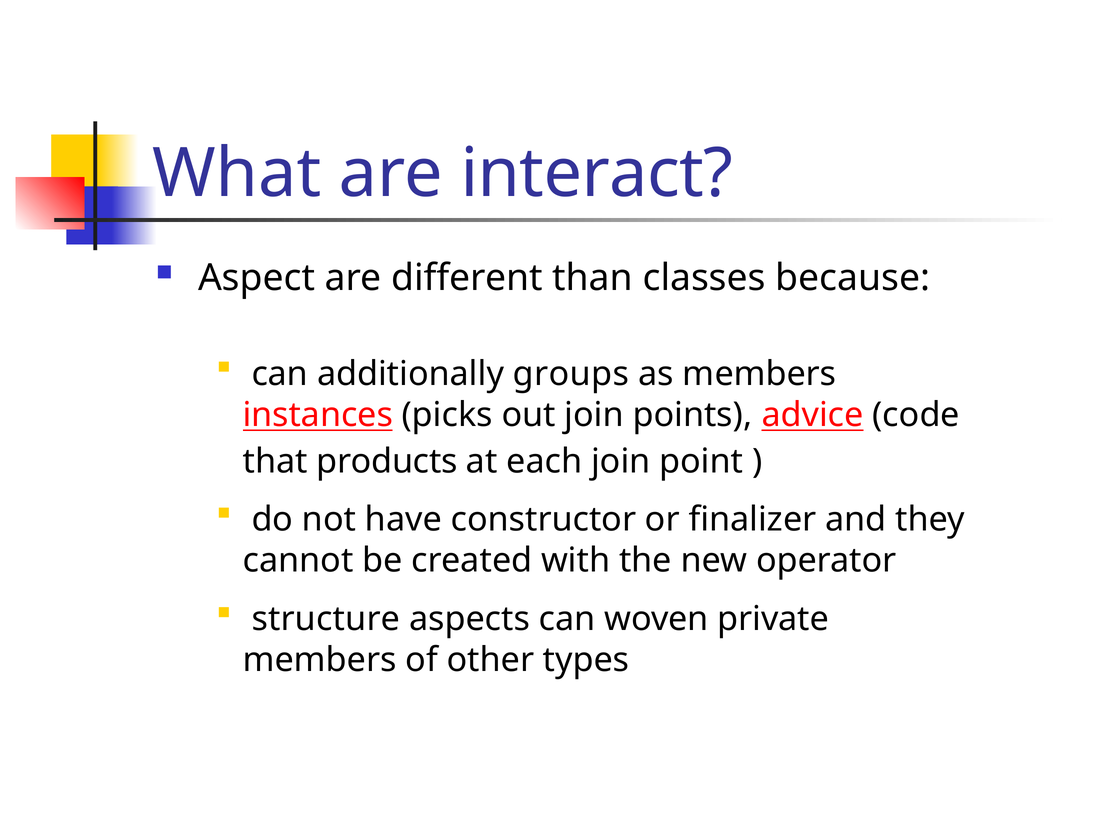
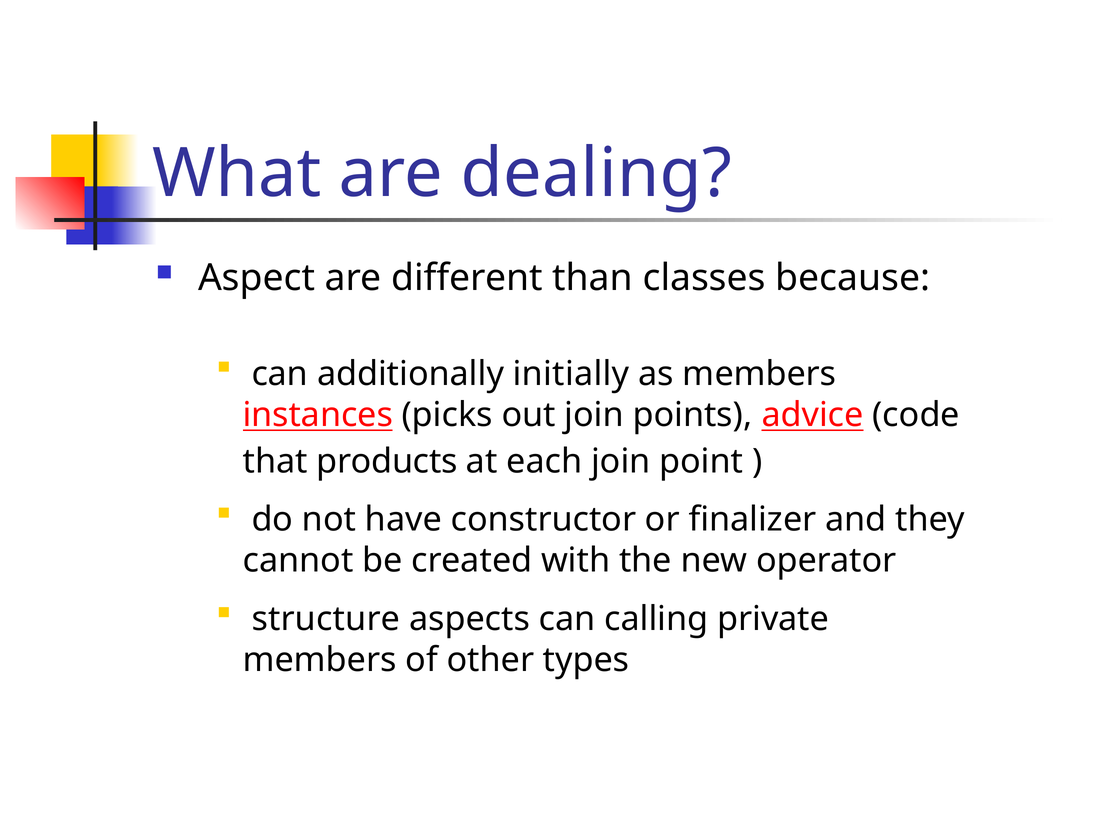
interact: interact -> dealing
groups: groups -> initially
woven: woven -> calling
